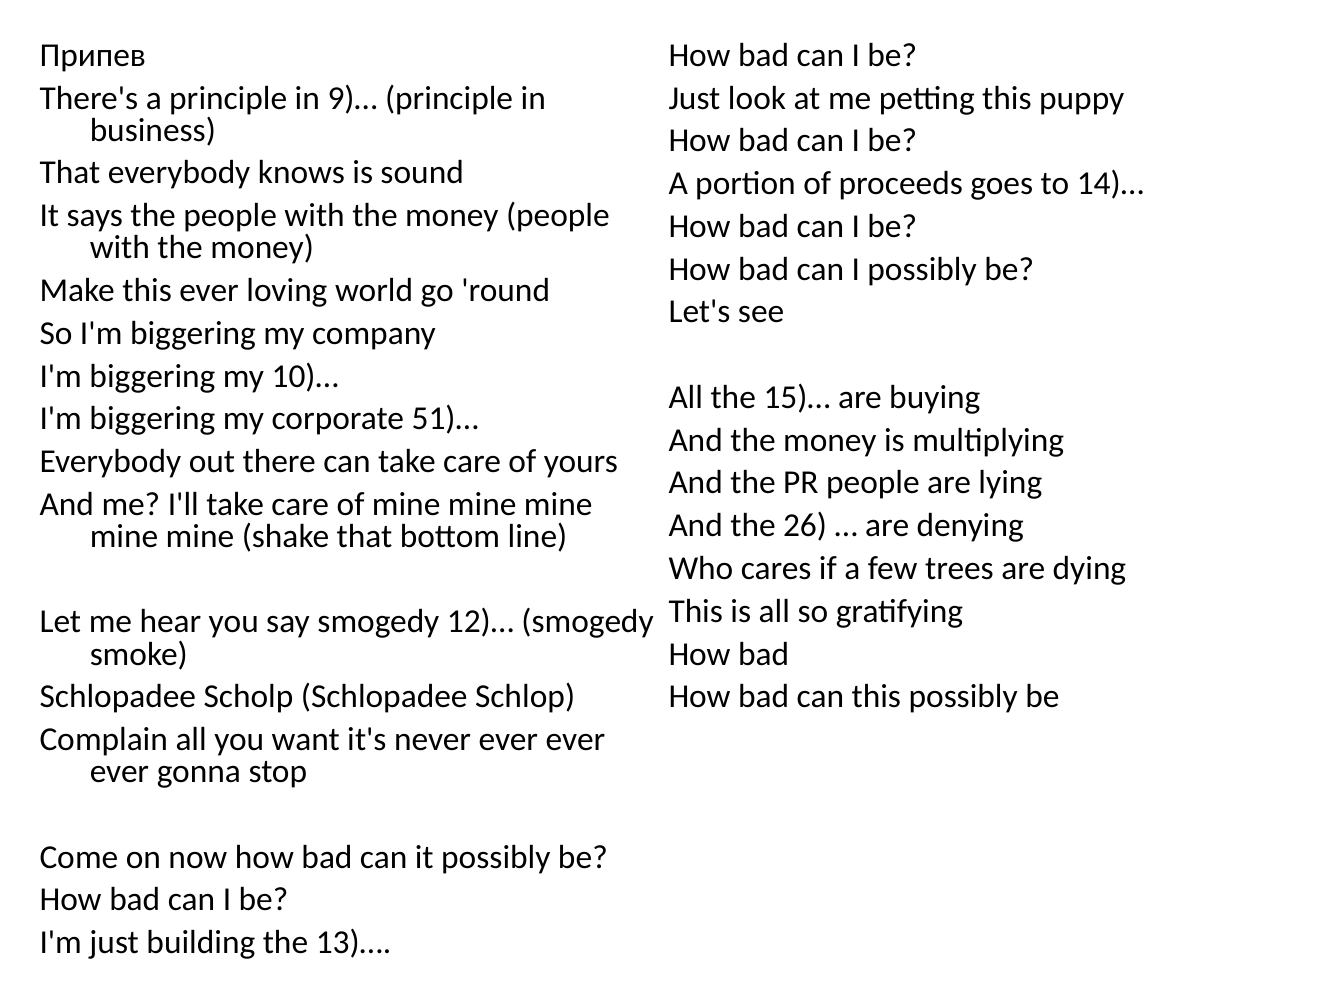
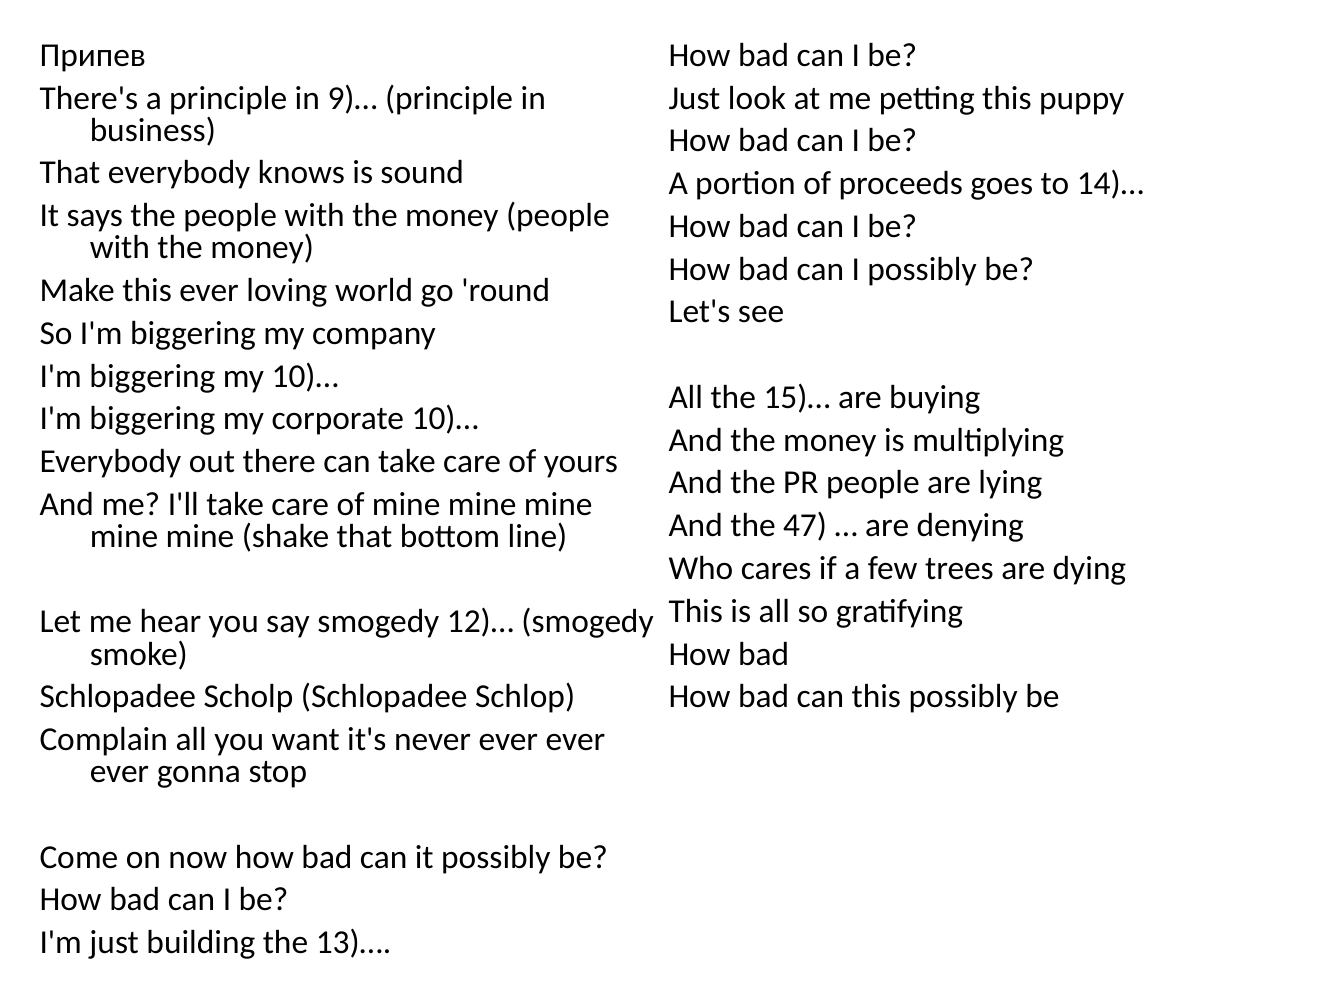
corporate 51)…: 51)… -> 10)…
26: 26 -> 47
